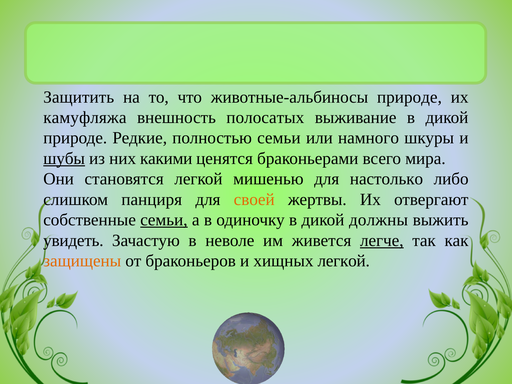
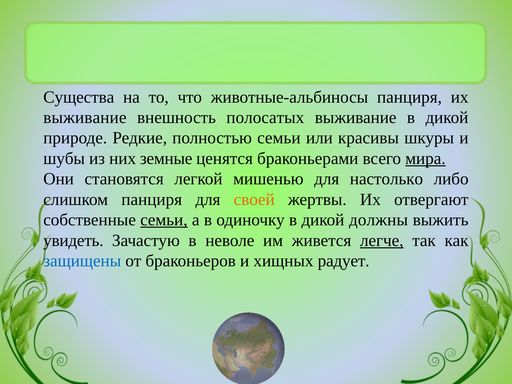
Защитить: Защитить -> Существа
животные-альбиносы природе: природе -> панциря
камуфляжа at (85, 118): камуфляжа -> выживание
намного: намного -> красивы
шубы underline: present -> none
какими: какими -> земные
мира underline: none -> present
защищены colour: orange -> blue
хищных легкой: легкой -> радует
